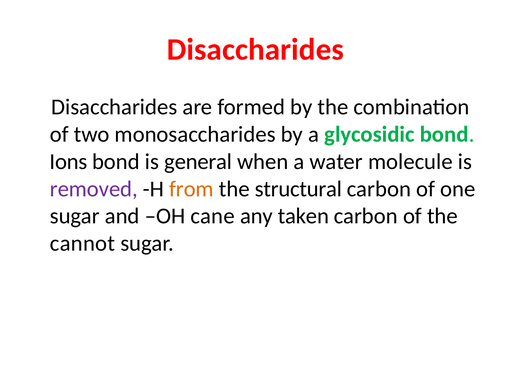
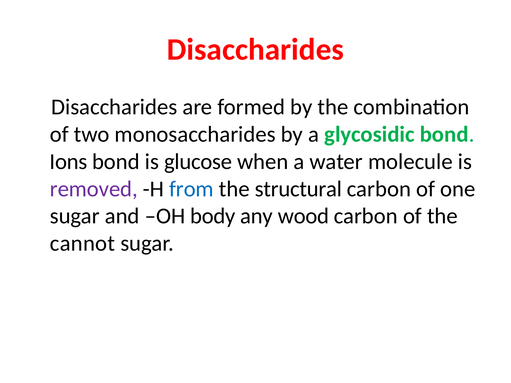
general: general -> glucose
from colour: orange -> blue
cane: cane -> body
taken: taken -> wood
